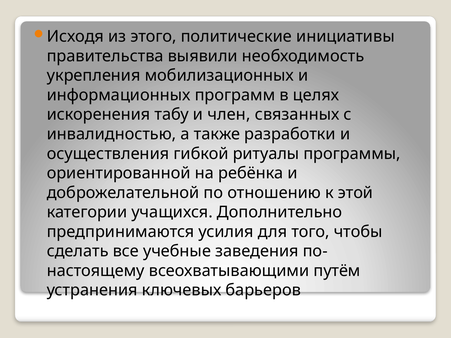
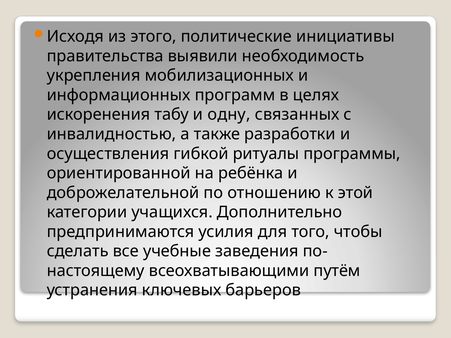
член: член -> одну
